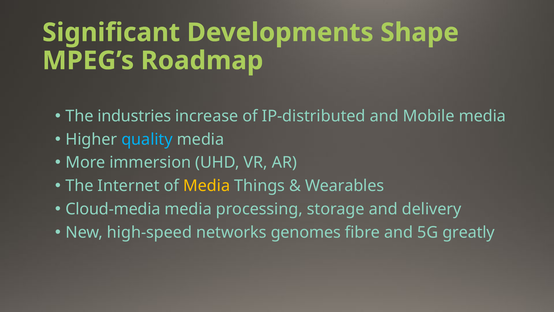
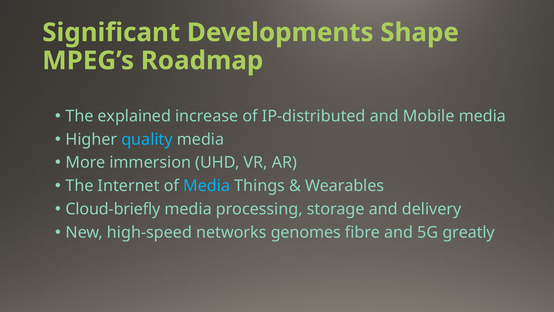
industries: industries -> explained
Media at (207, 186) colour: yellow -> light blue
Cloud-media: Cloud-media -> Cloud-briefly
